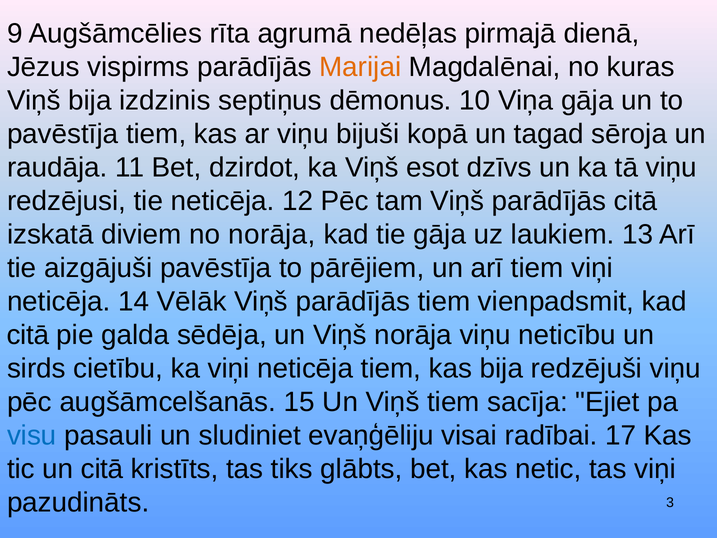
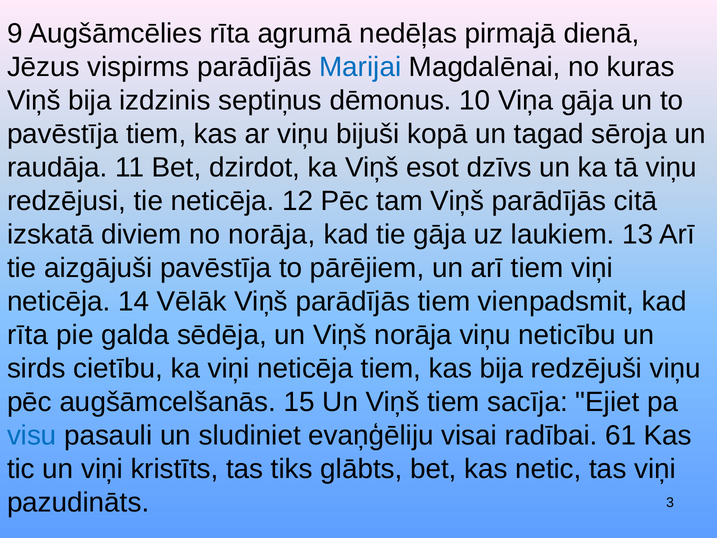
Marijai colour: orange -> blue
citā at (28, 335): citā -> rīta
17: 17 -> 61
un citā: citā -> viņi
